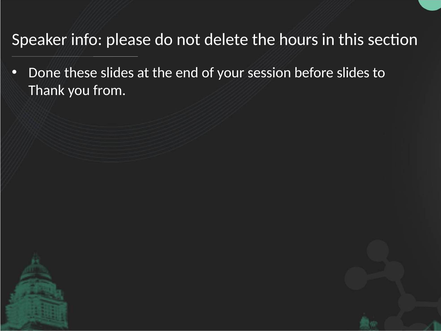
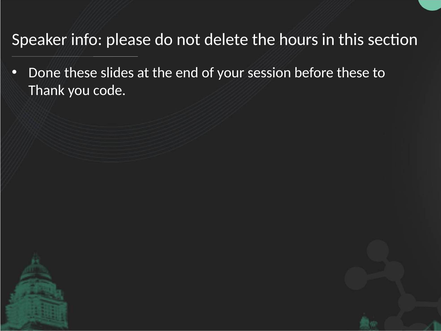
before slides: slides -> these
from: from -> code
